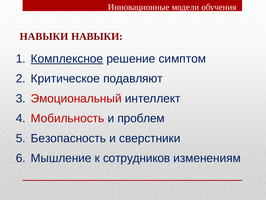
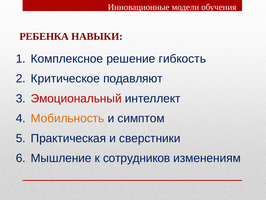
НАВЫКИ at (44, 36): НАВЫКИ -> РЕБЕНКА
Комплексное underline: present -> none
симптом: симптом -> гибкость
Мобильность colour: red -> orange
проблем: проблем -> симптом
Безопасность: Безопасность -> Практическая
